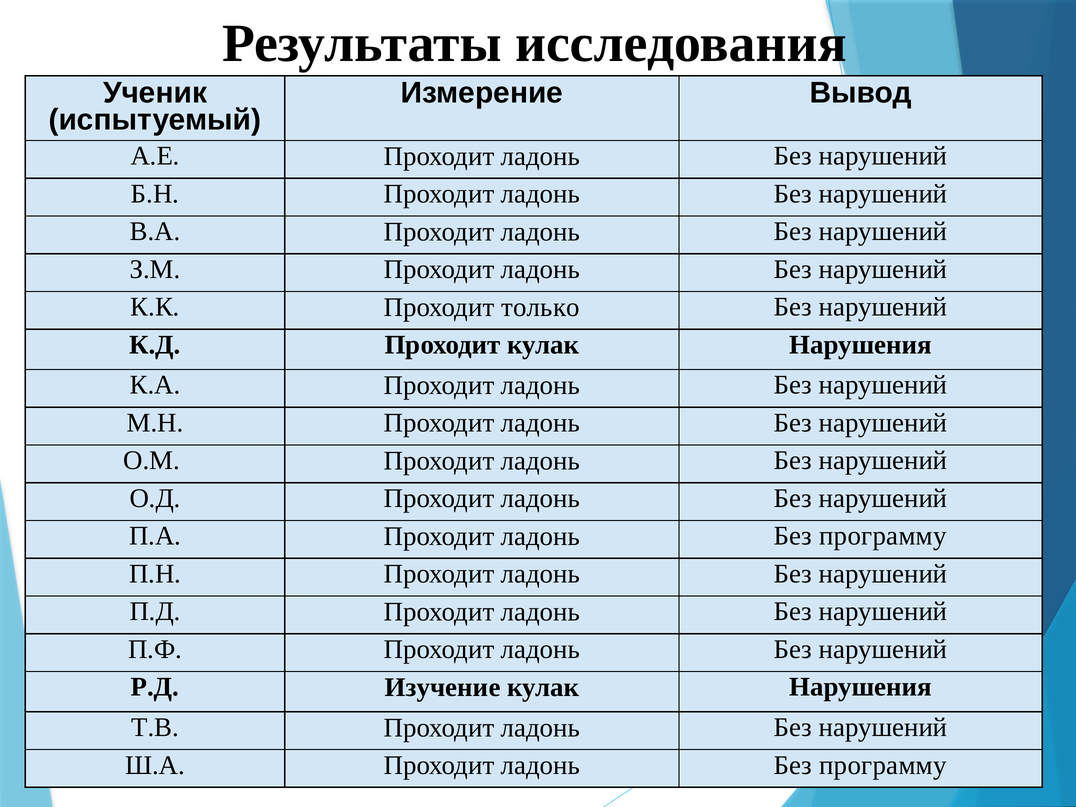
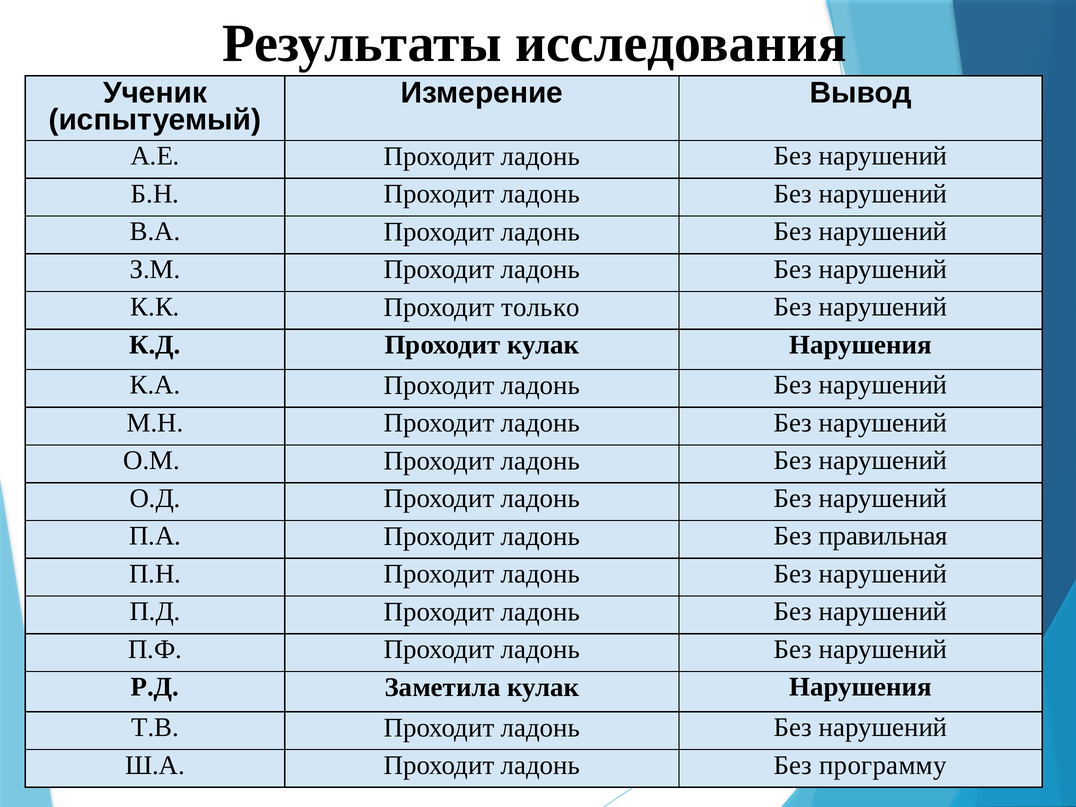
программу at (883, 536): программу -> правильная
Изучение: Изучение -> Заметила
